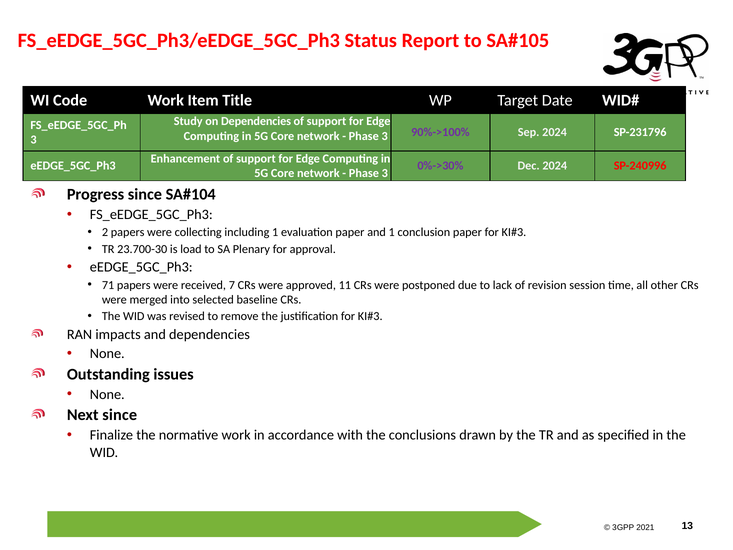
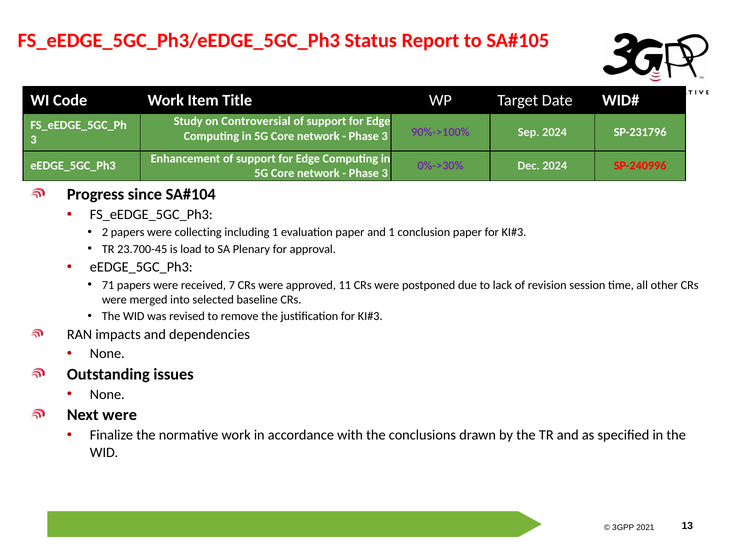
on Dependencies: Dependencies -> Controversial
23.700-30: 23.700-30 -> 23.700-45
Next since: since -> were
